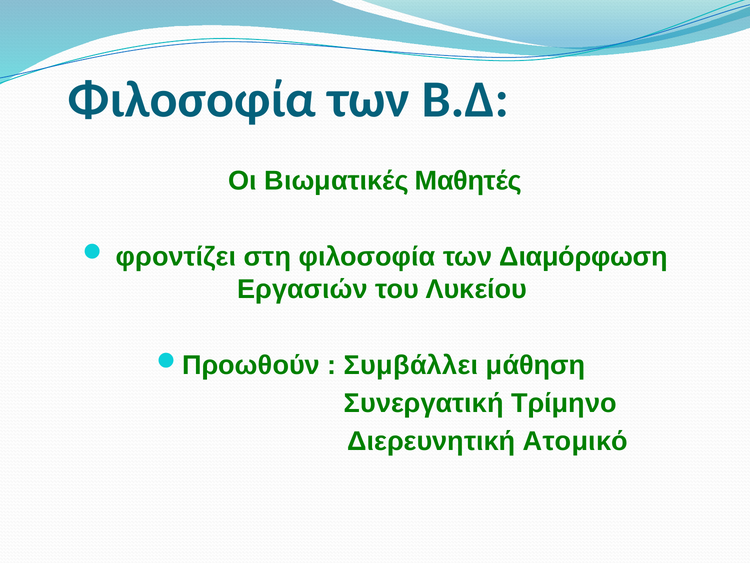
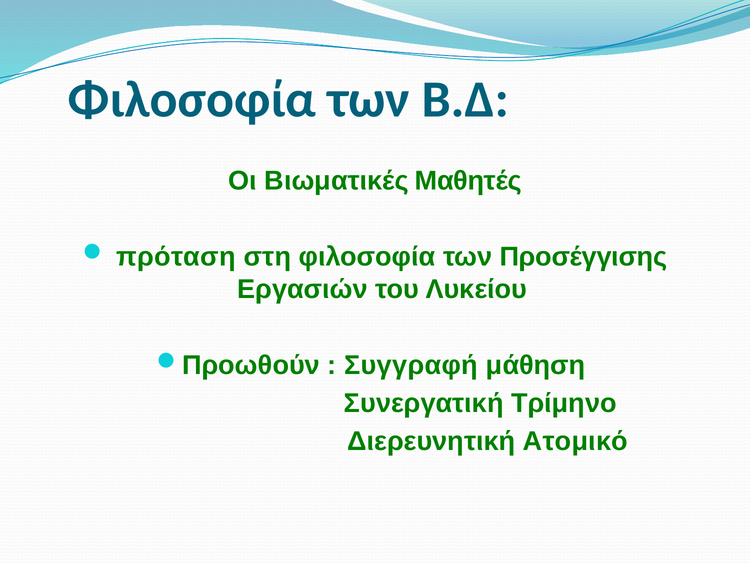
φροντίζει: φροντίζει -> πρόταση
Διαμόρφωση: Διαμόρφωση -> Προσέγγισης
Συμβάλλει: Συμβάλλει -> Συγγραφή
